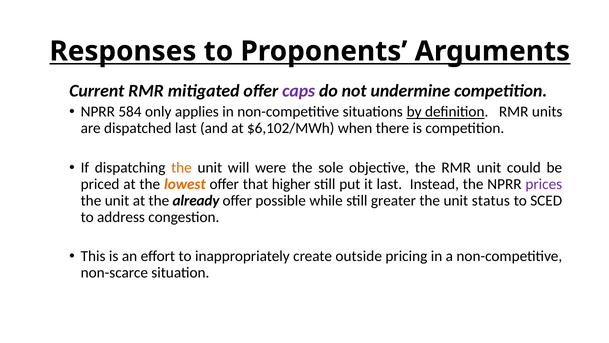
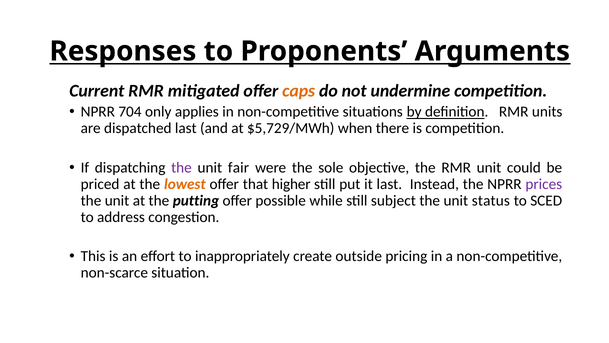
caps colour: purple -> orange
584: 584 -> 704
$6,102/MWh: $6,102/MWh -> $5,729/MWh
the at (181, 167) colour: orange -> purple
will: will -> fair
already: already -> putting
greater: greater -> subject
